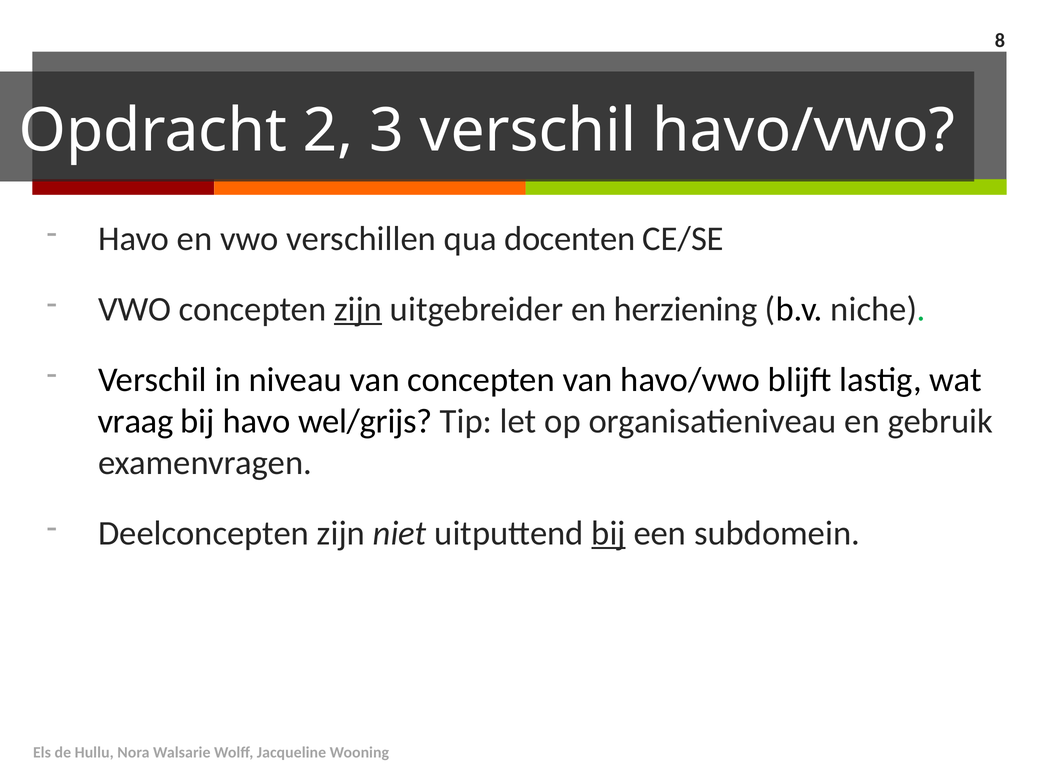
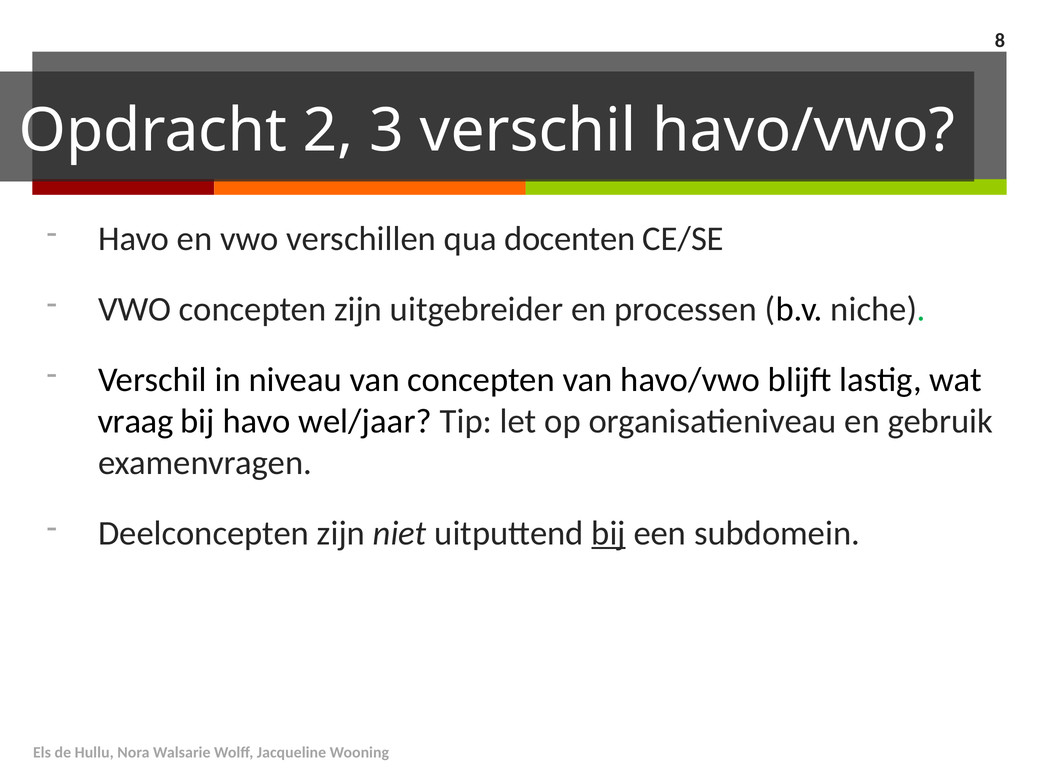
zijn at (358, 309) underline: present -> none
herziening: herziening -> processen
wel/grijs: wel/grijs -> wel/jaar
